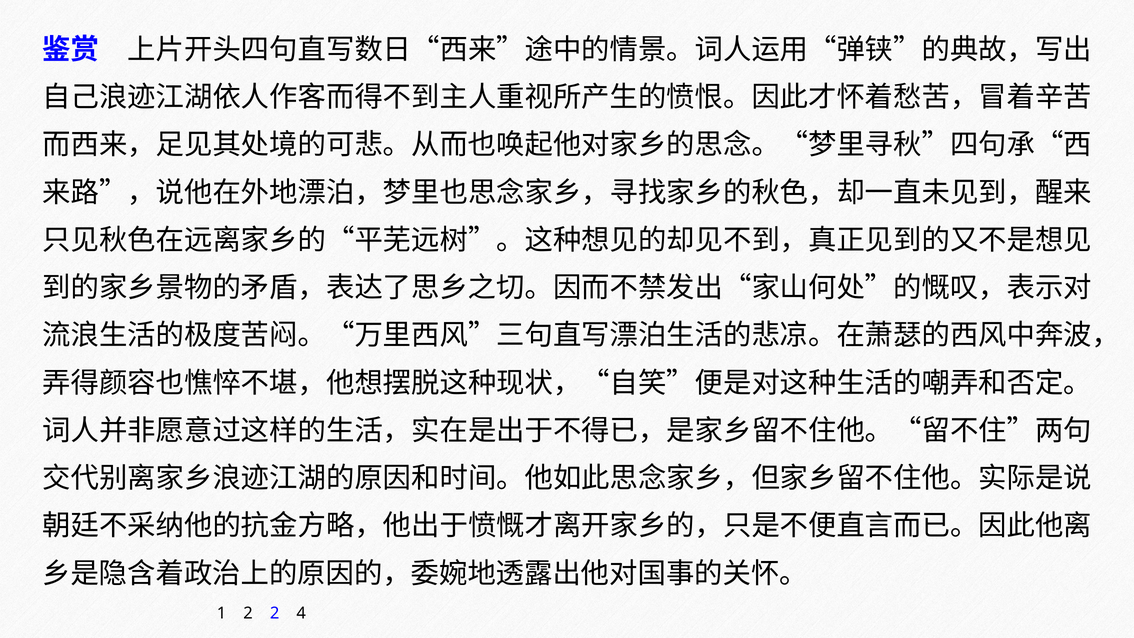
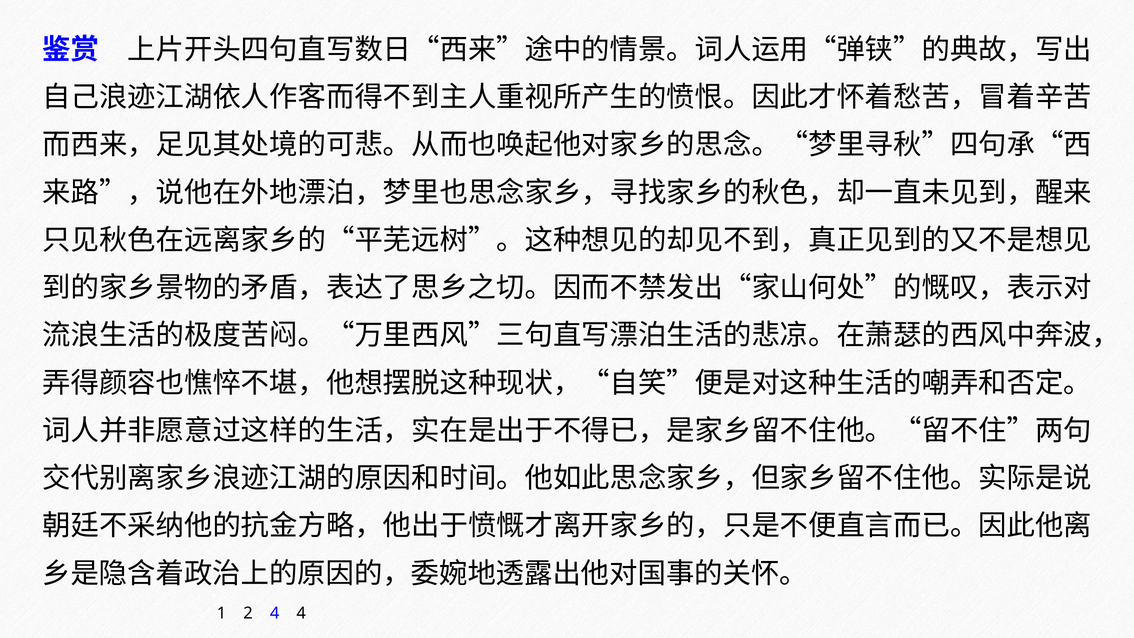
2 2: 2 -> 4
